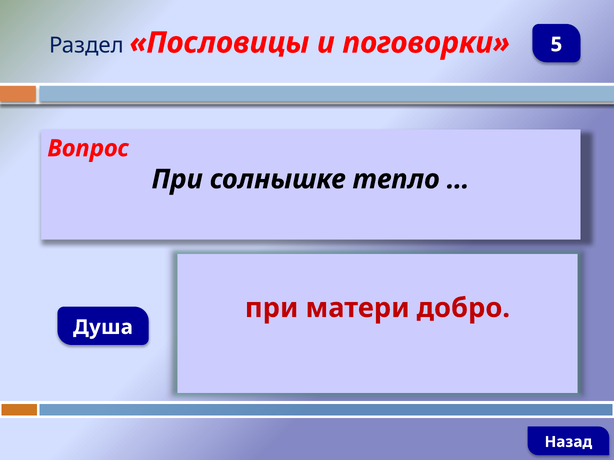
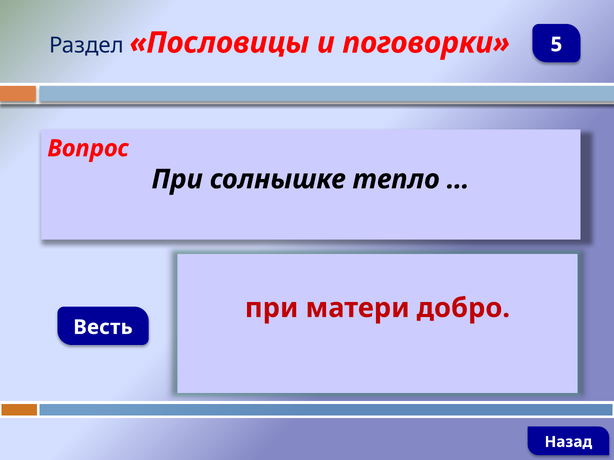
Душа: Душа -> Весть
